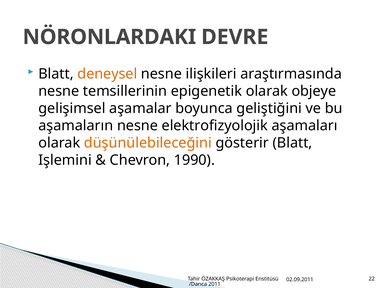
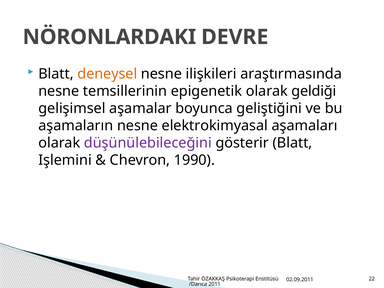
objeye: objeye -> geldiği
elektrofizyolojik: elektrofizyolojik -> elektrokimyasal
düşünülebileceğini colour: orange -> purple
